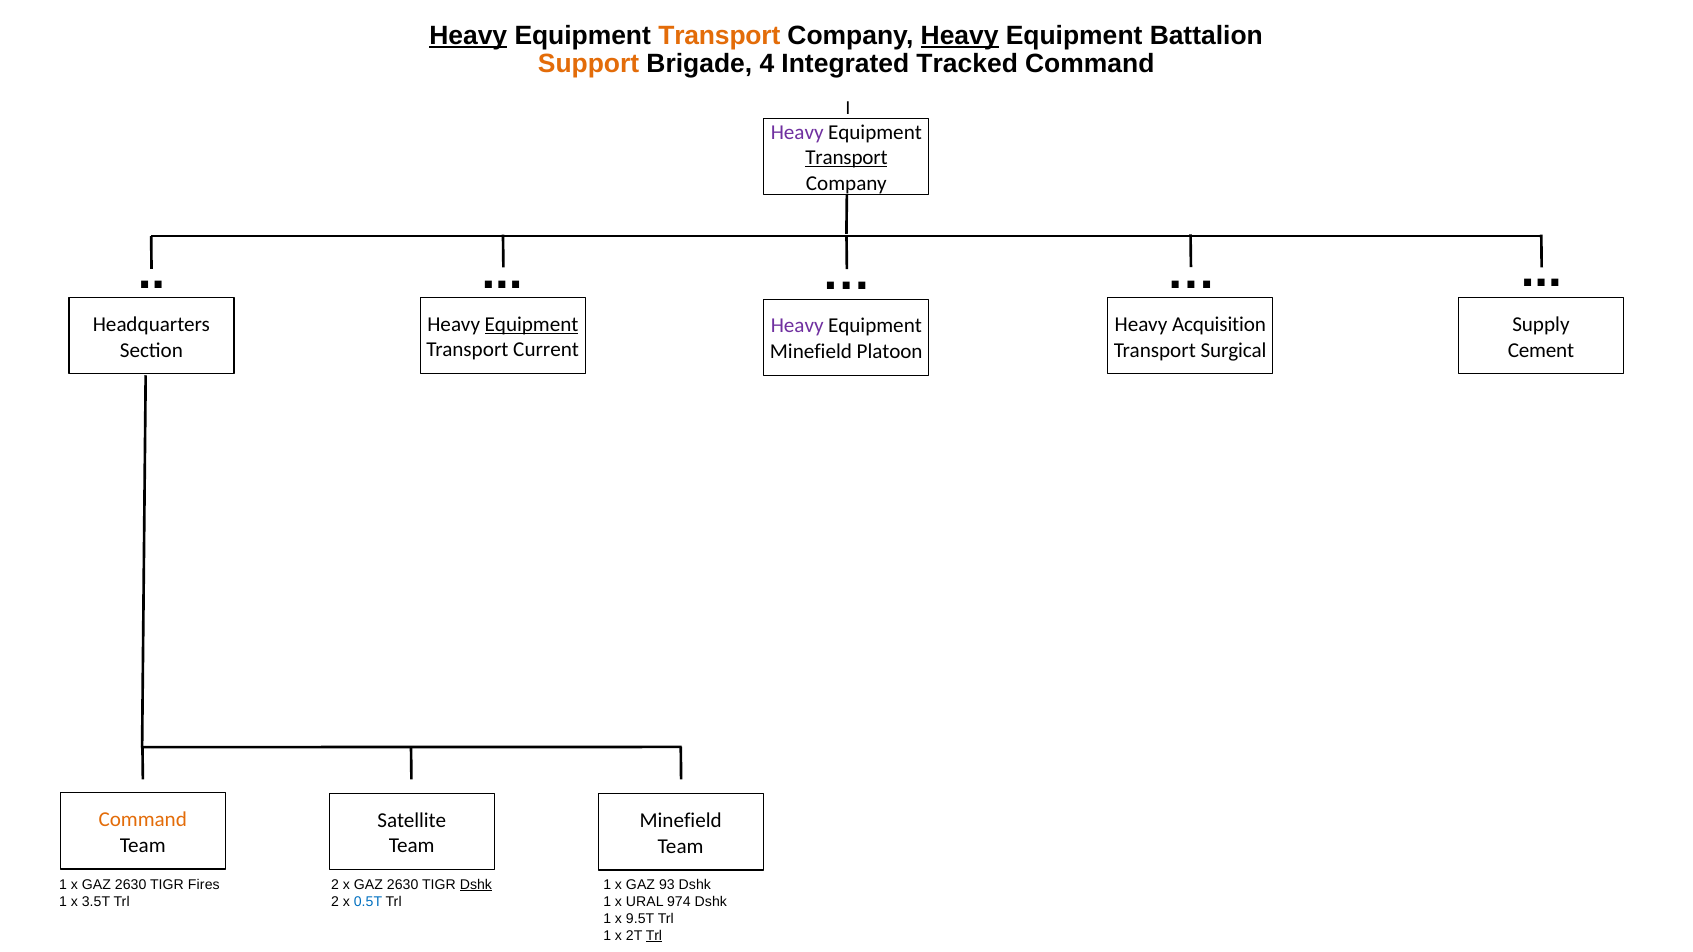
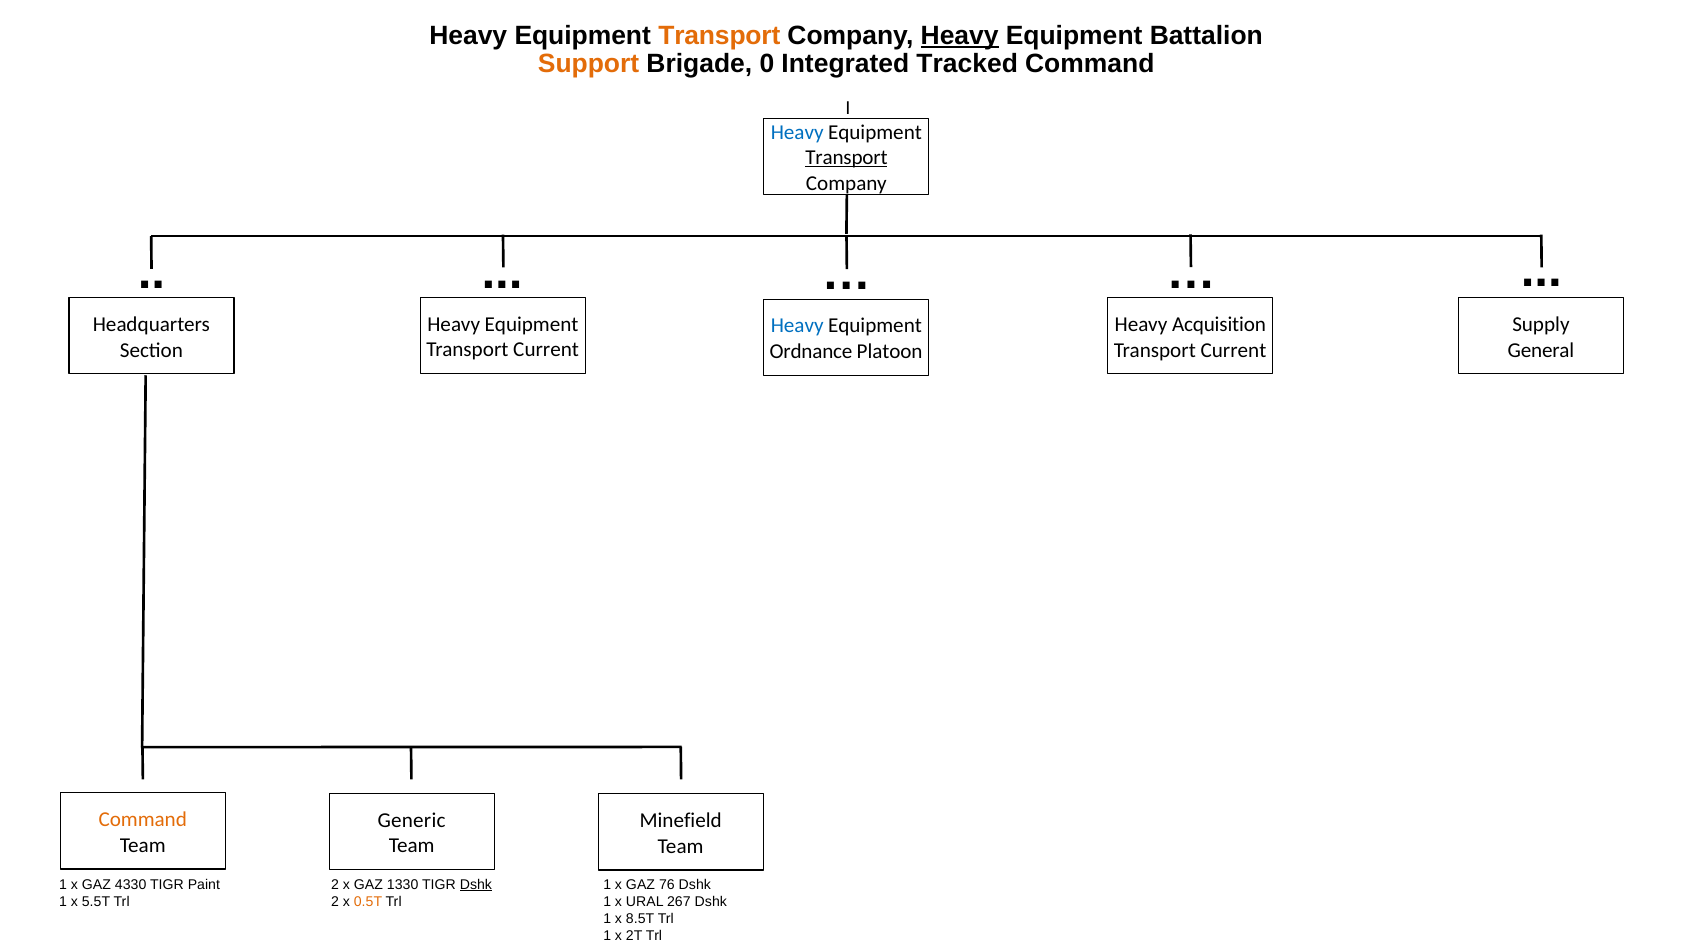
Heavy at (468, 36) underline: present -> none
4: 4 -> 0
Heavy at (797, 132) colour: purple -> blue
Equipment at (532, 324) underline: present -> none
Heavy at (797, 326) colour: purple -> blue
Surgical at (1234, 350): Surgical -> Current
Cement: Cement -> General
Minefield at (811, 351): Minefield -> Ordnance
Satellite: Satellite -> Generic
1 x GAZ 2630: 2630 -> 4330
Fires: Fires -> Paint
2 x GAZ 2630: 2630 -> 1330
93: 93 -> 76
3.5T: 3.5T -> 5.5T
0.5T colour: blue -> orange
974: 974 -> 267
9.5T: 9.5T -> 8.5T
Trl at (654, 936) underline: present -> none
